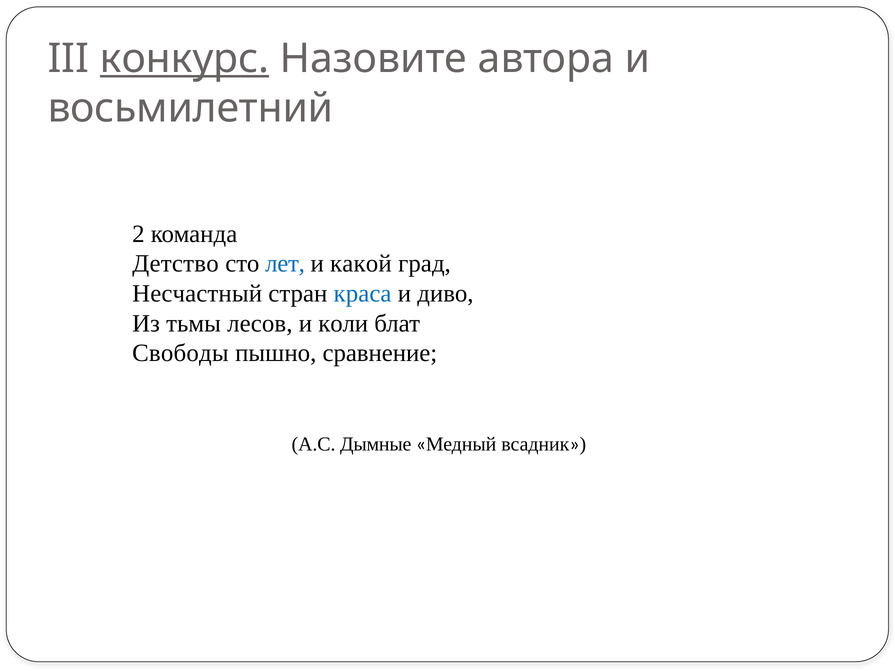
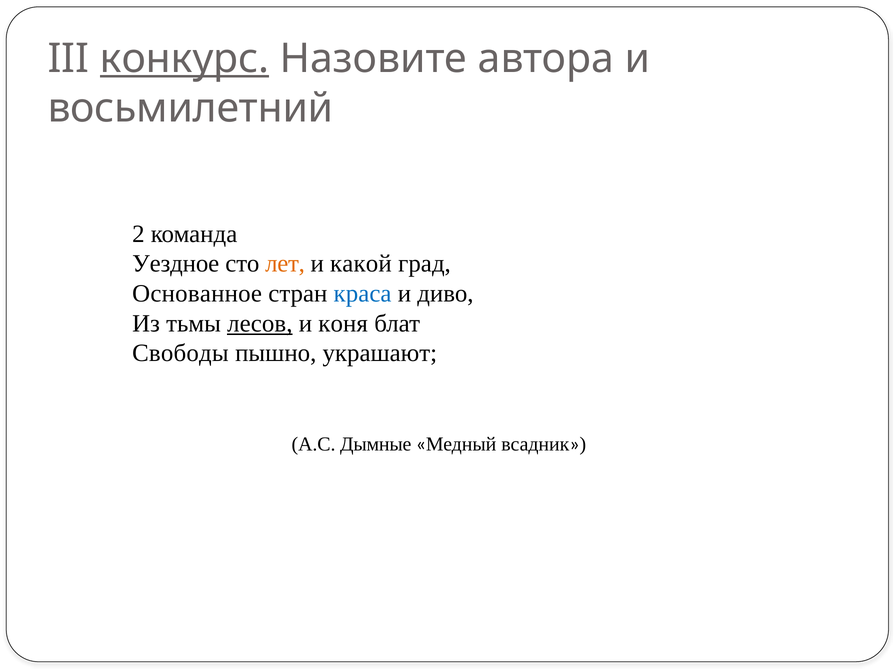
Детство: Детство -> Уездное
лет colour: blue -> orange
Несчастный: Несчастный -> Основанное
лесов underline: none -> present
коли: коли -> коня
сравнение: сравнение -> украшают
